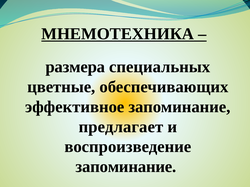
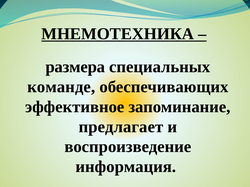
цветные: цветные -> команде
запоминание at (126, 167): запоминание -> информация
